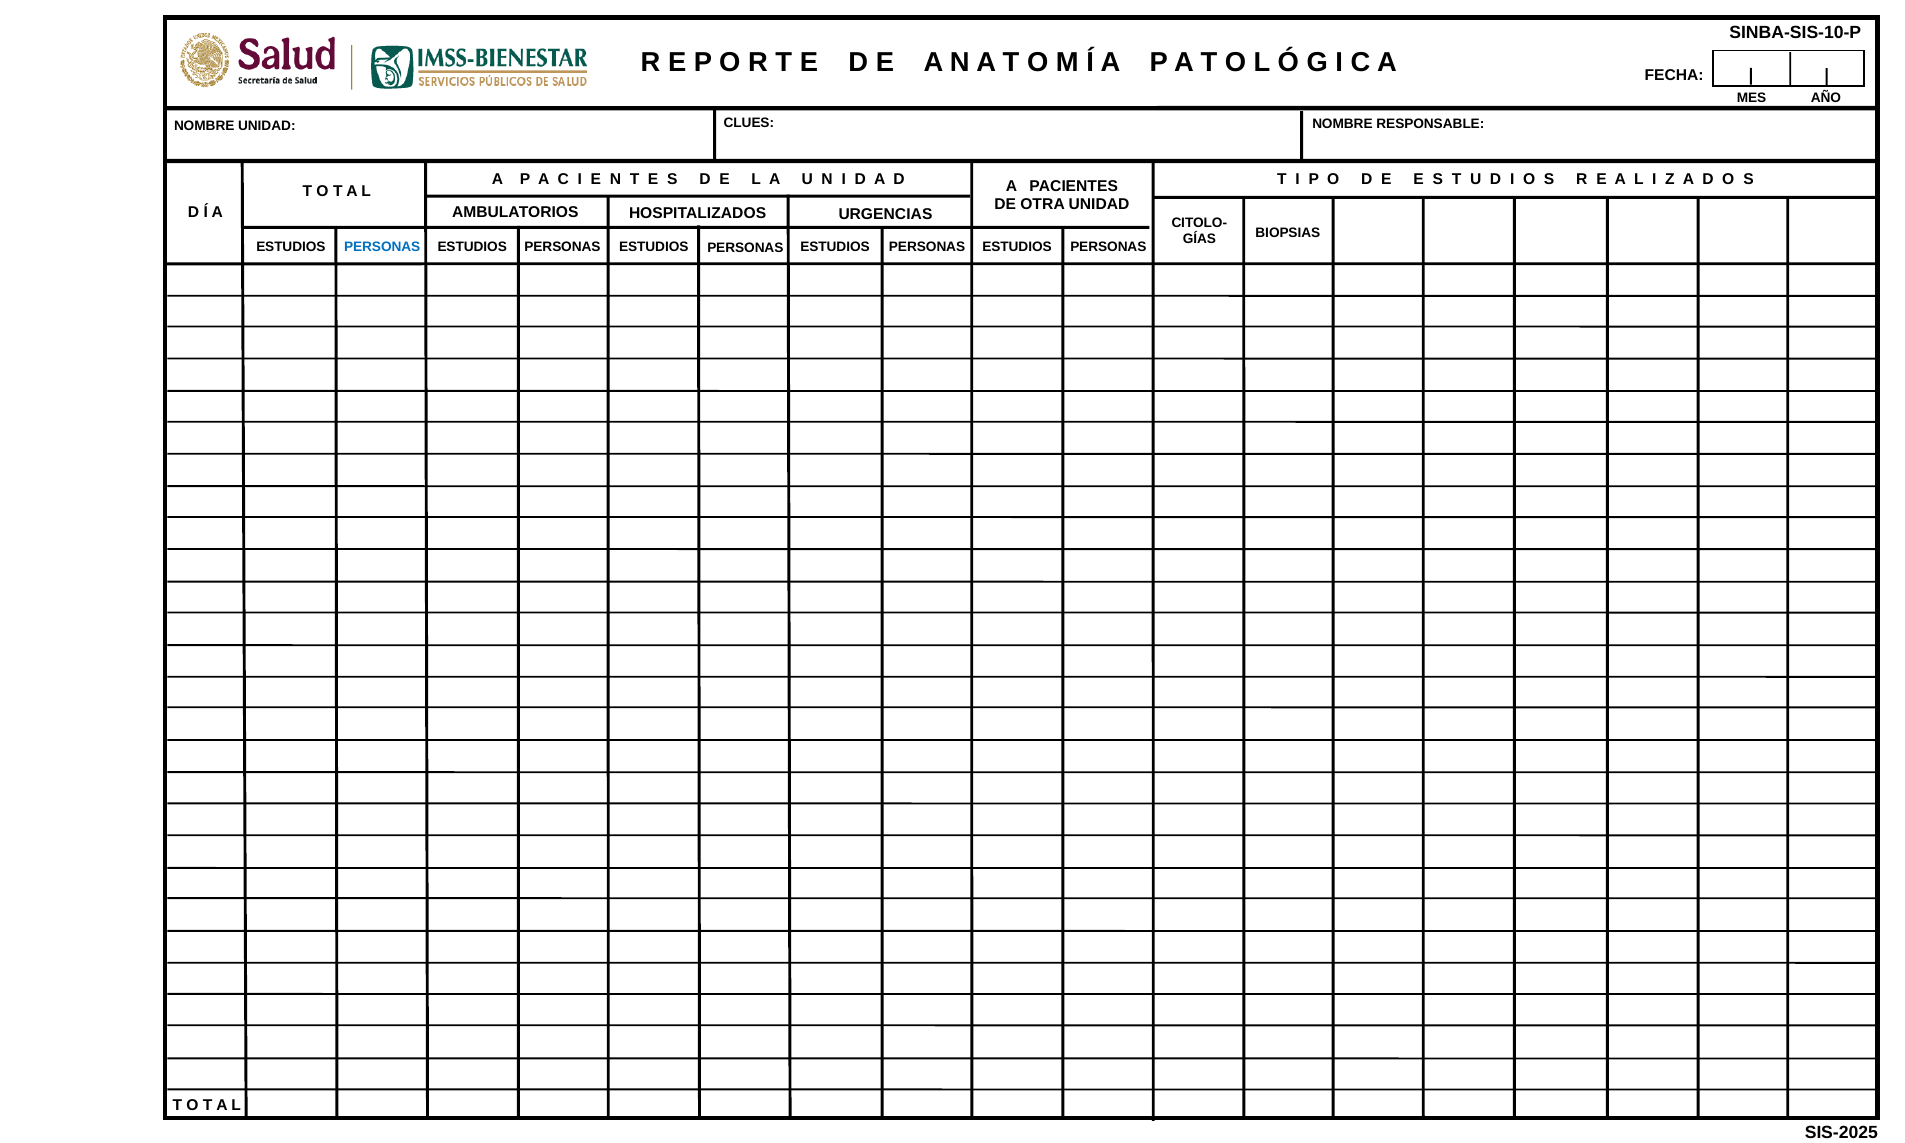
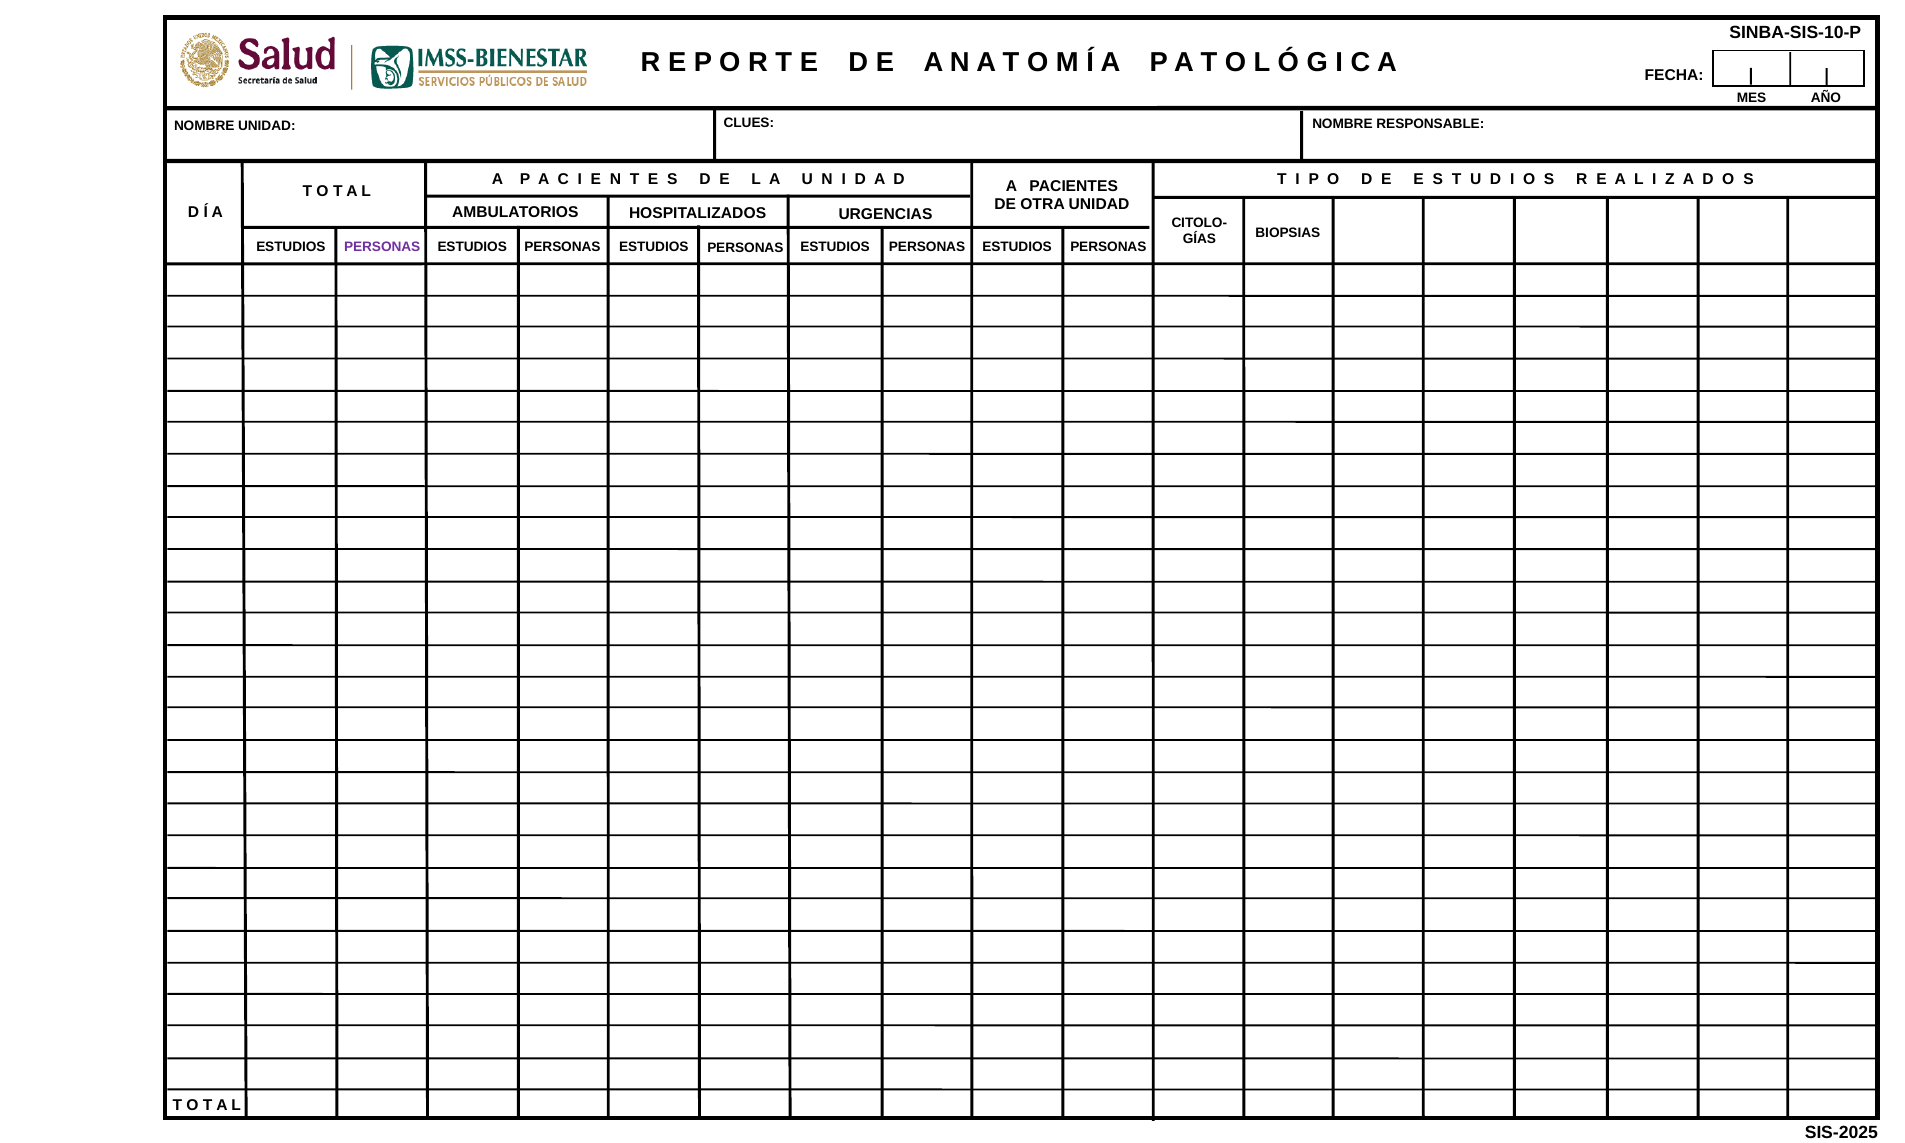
PERSONAS at (382, 247) colour: blue -> purple
